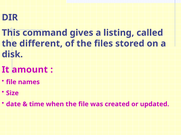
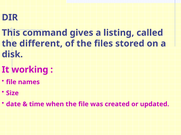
amount: amount -> working
